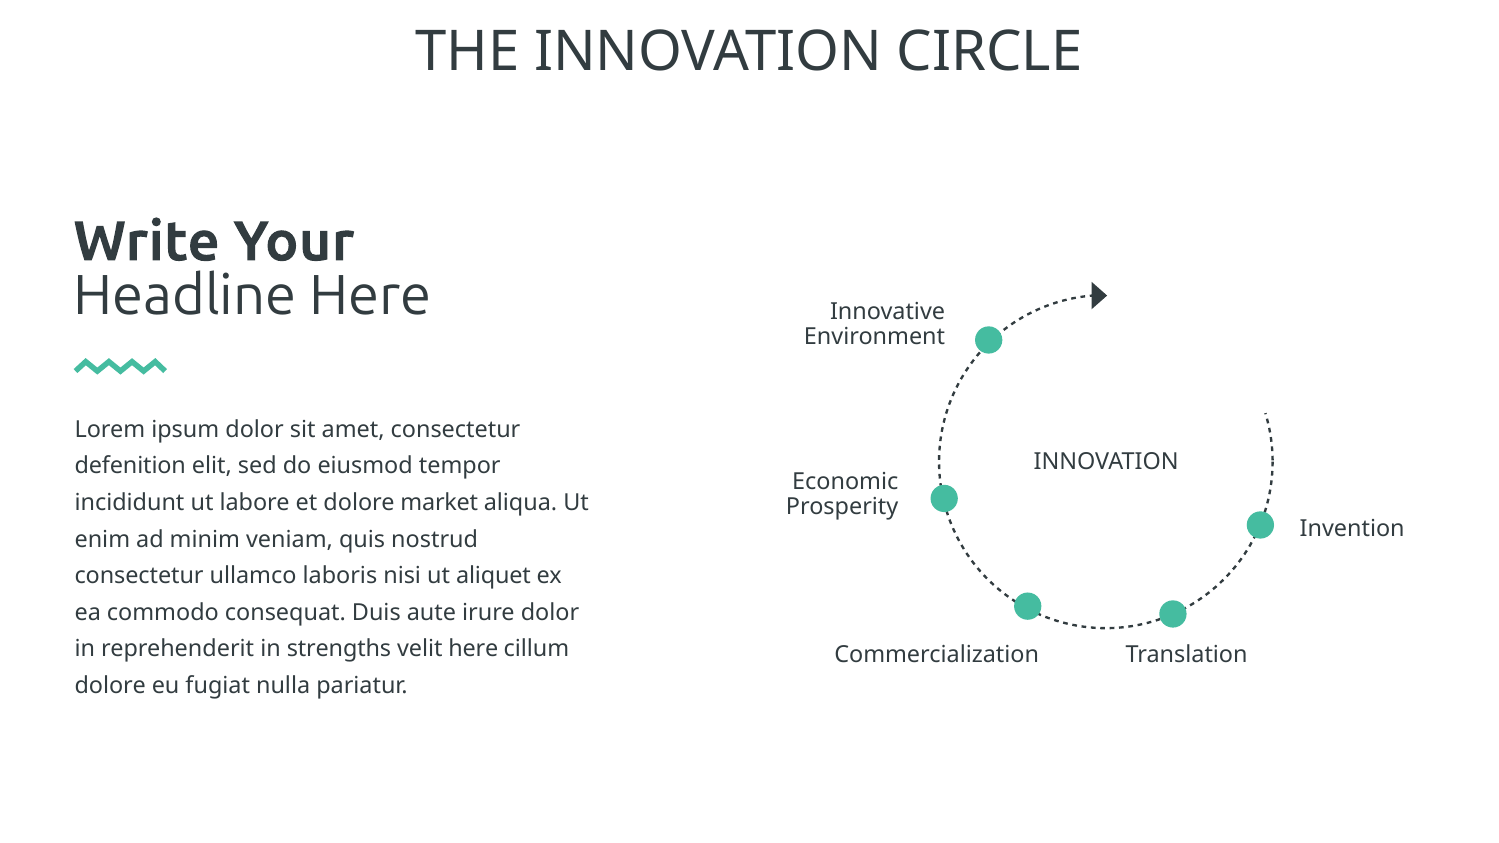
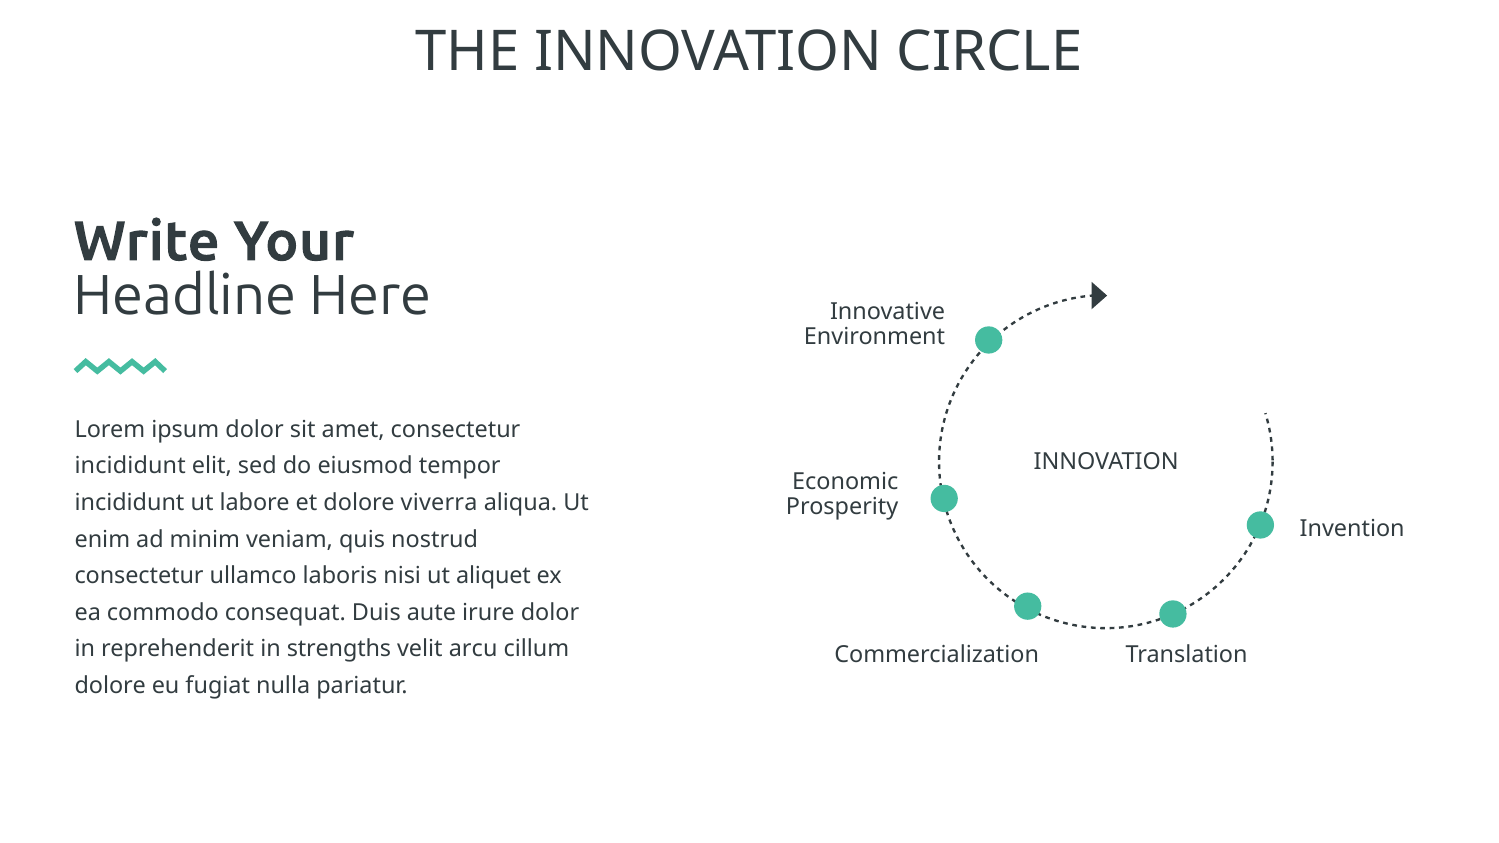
defenition at (130, 466): defenition -> incididunt
market: market -> viverra
velit here: here -> arcu
